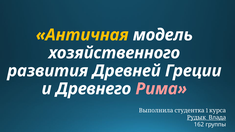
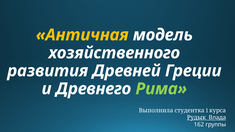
Рима colour: pink -> light green
